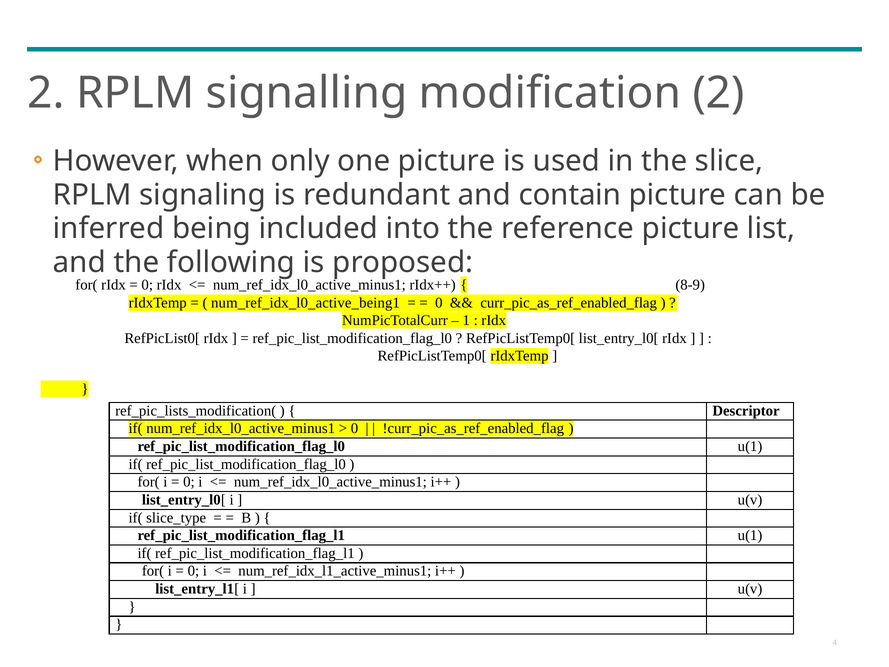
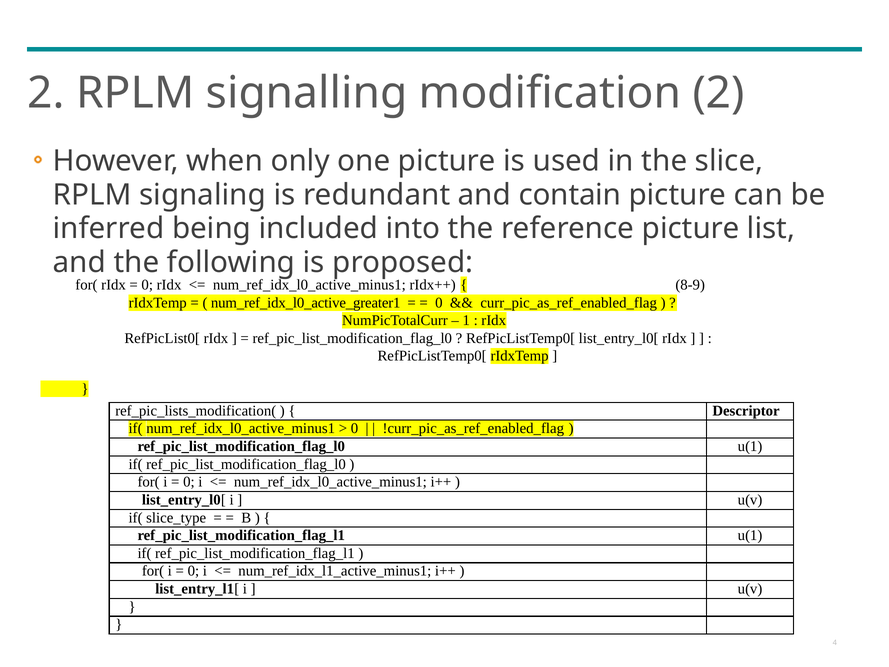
num_ref_idx_l0_active_being1: num_ref_idx_l0_active_being1 -> num_ref_idx_l0_active_greater1
